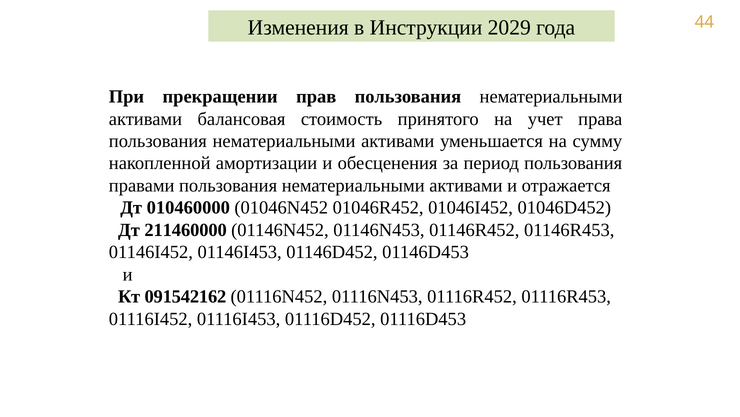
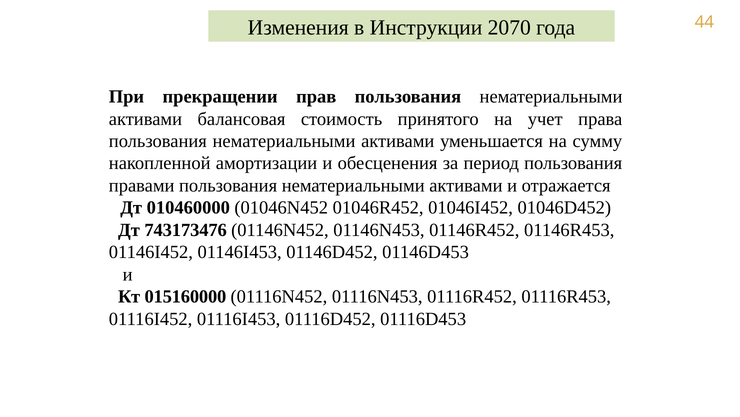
2029: 2029 -> 2070
211460000: 211460000 -> 743173476
091542162: 091542162 -> 015160000
